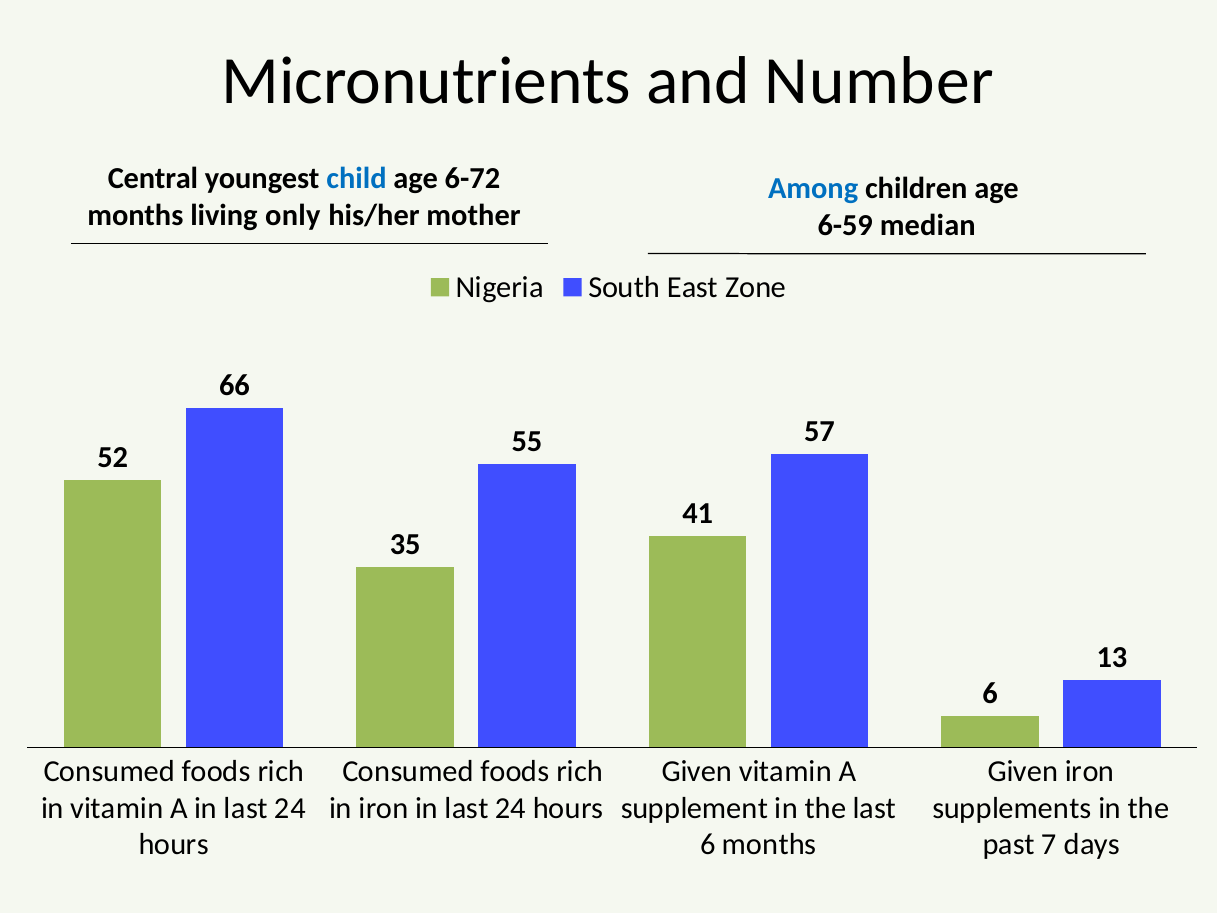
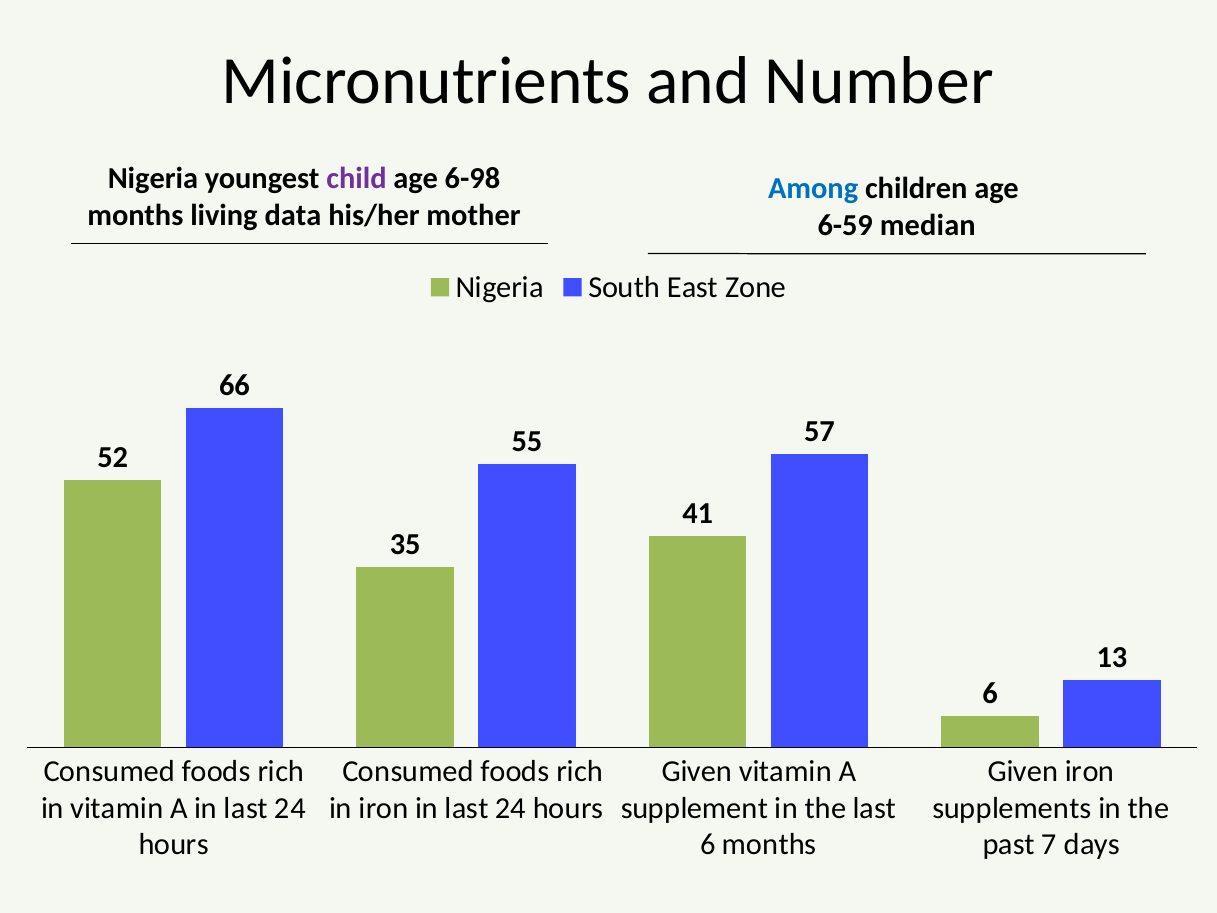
Central at (153, 178): Central -> Nigeria
child colour: blue -> purple
6-72: 6-72 -> 6-98
only: only -> data
